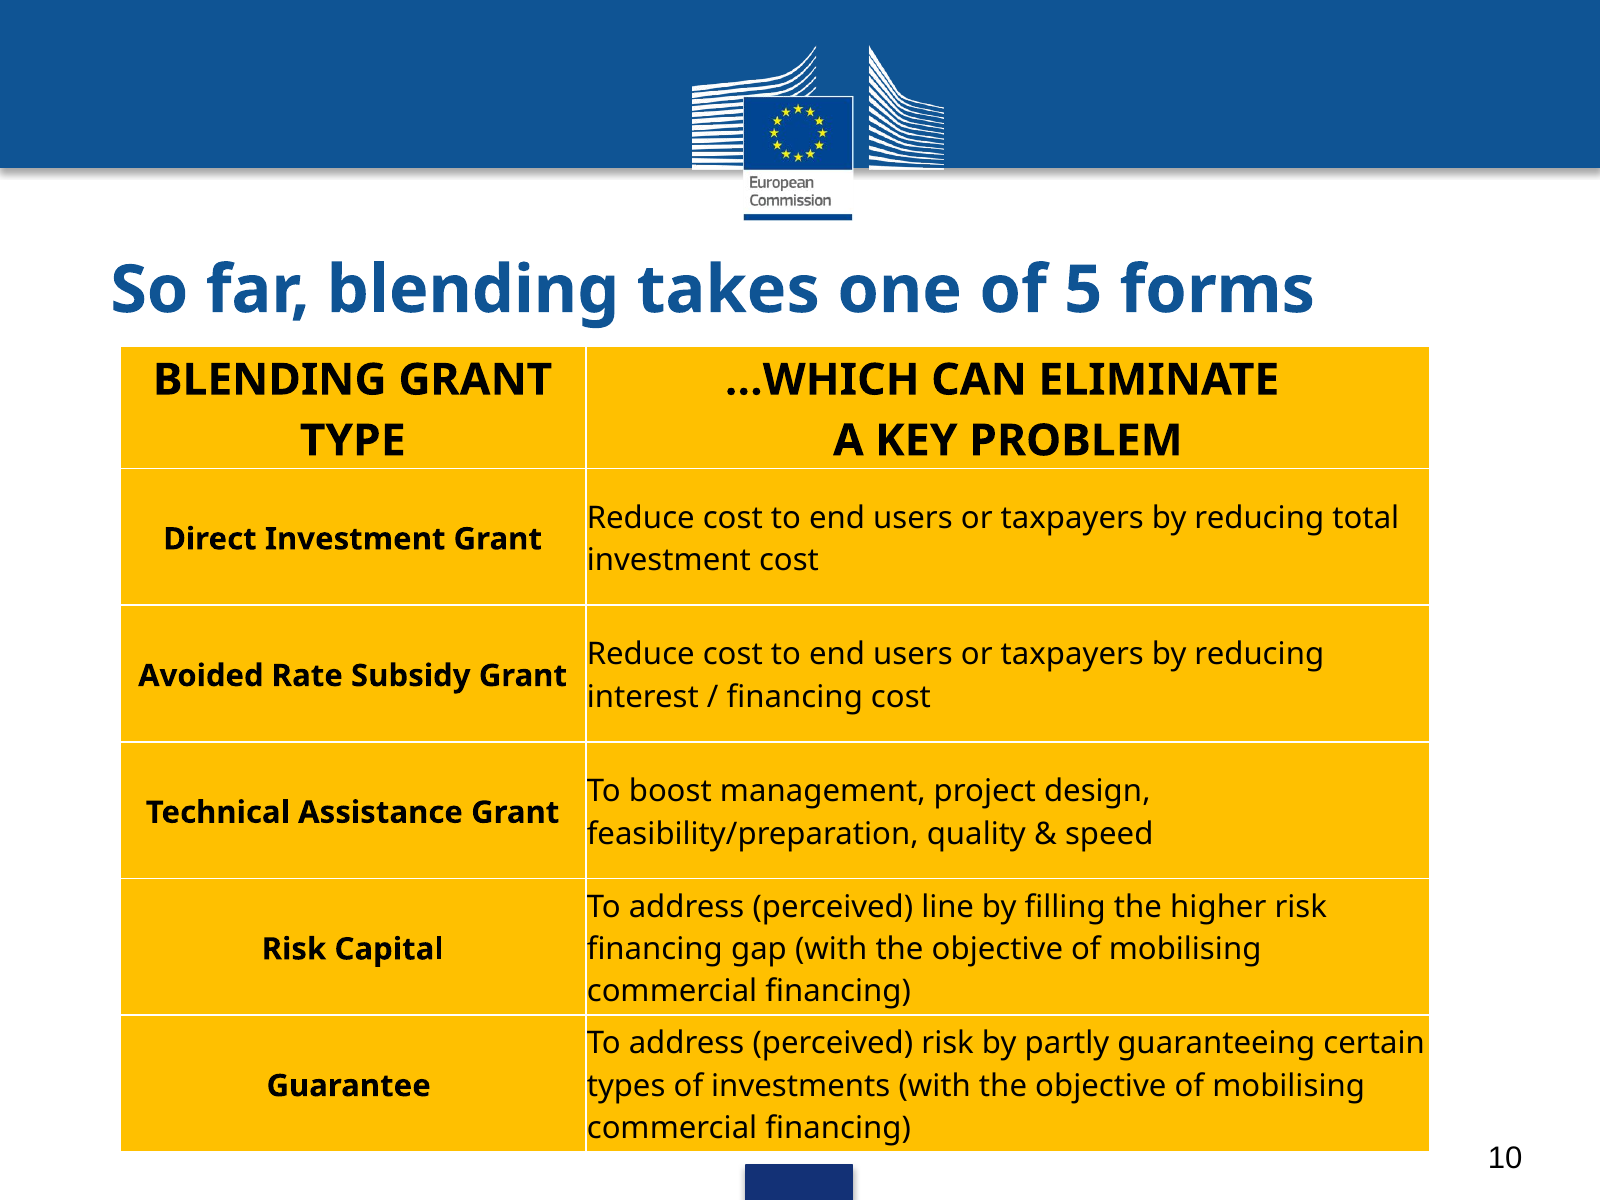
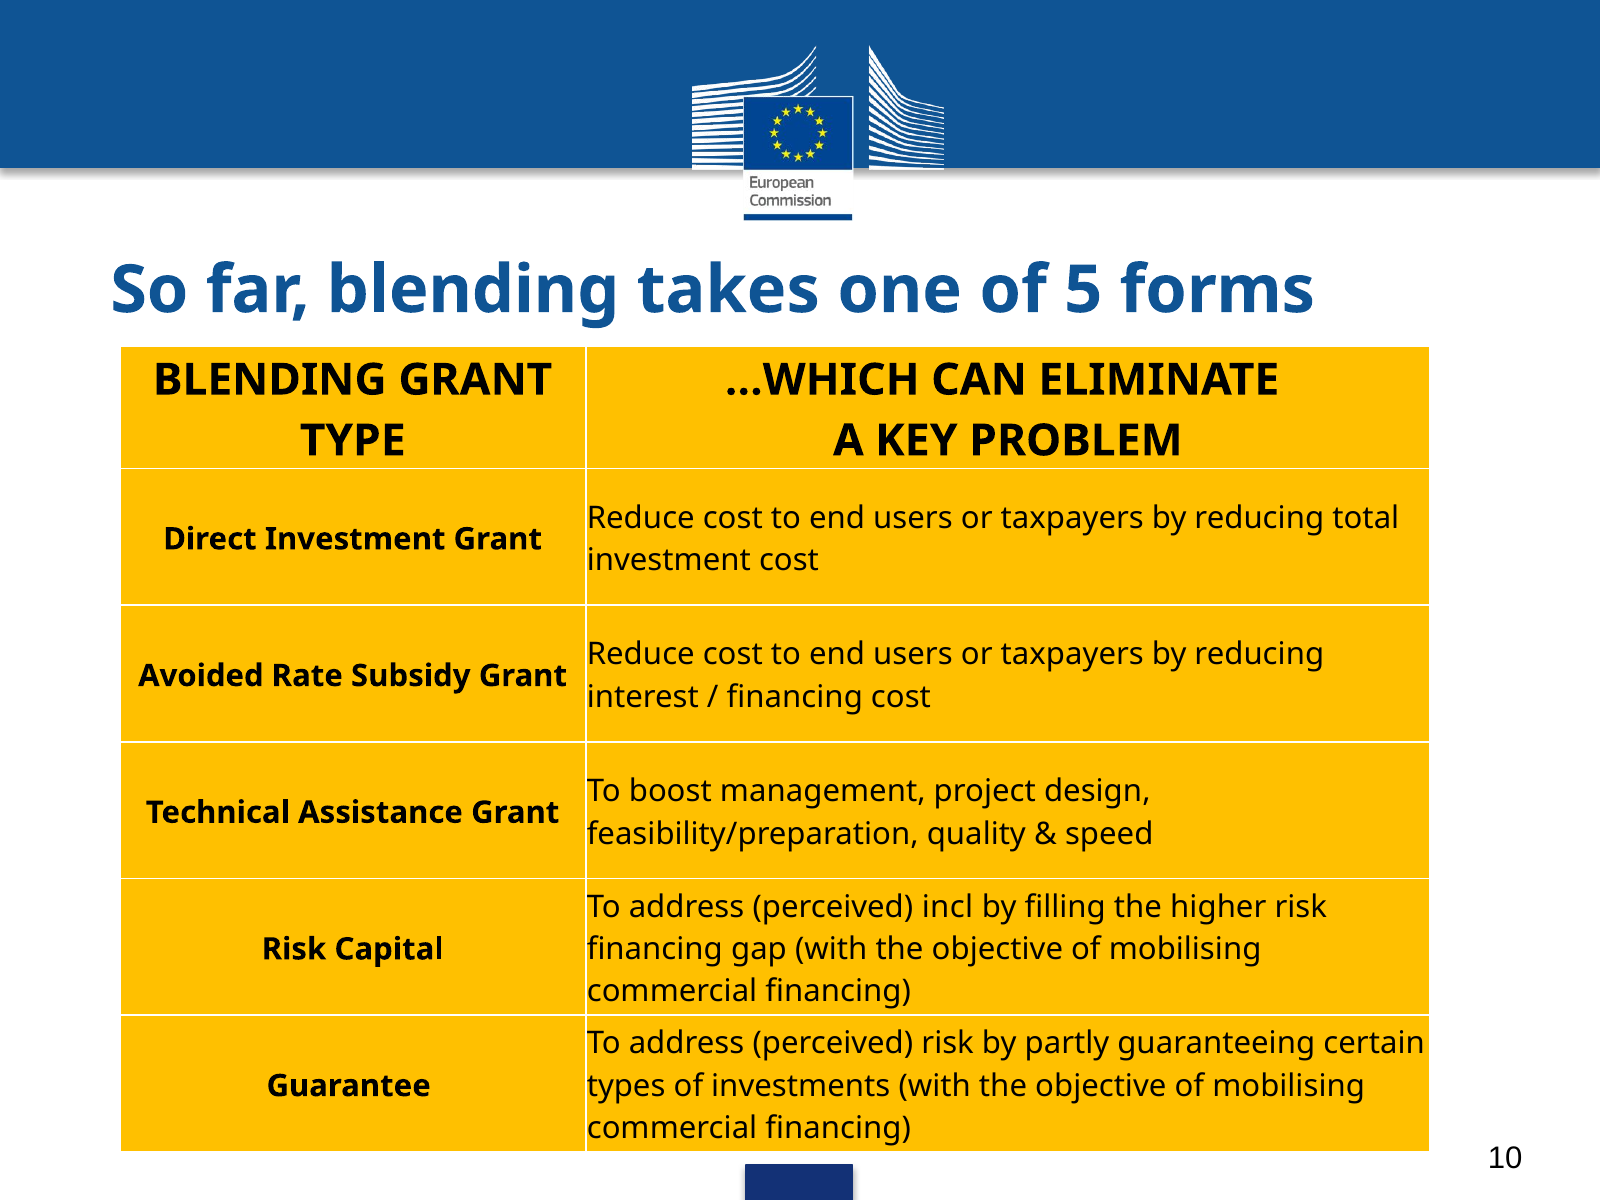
line: line -> incl
